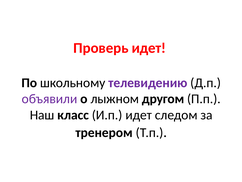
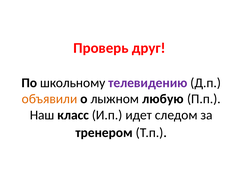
Проверь идет: идет -> друг
объявили colour: purple -> orange
другом: другом -> любую
